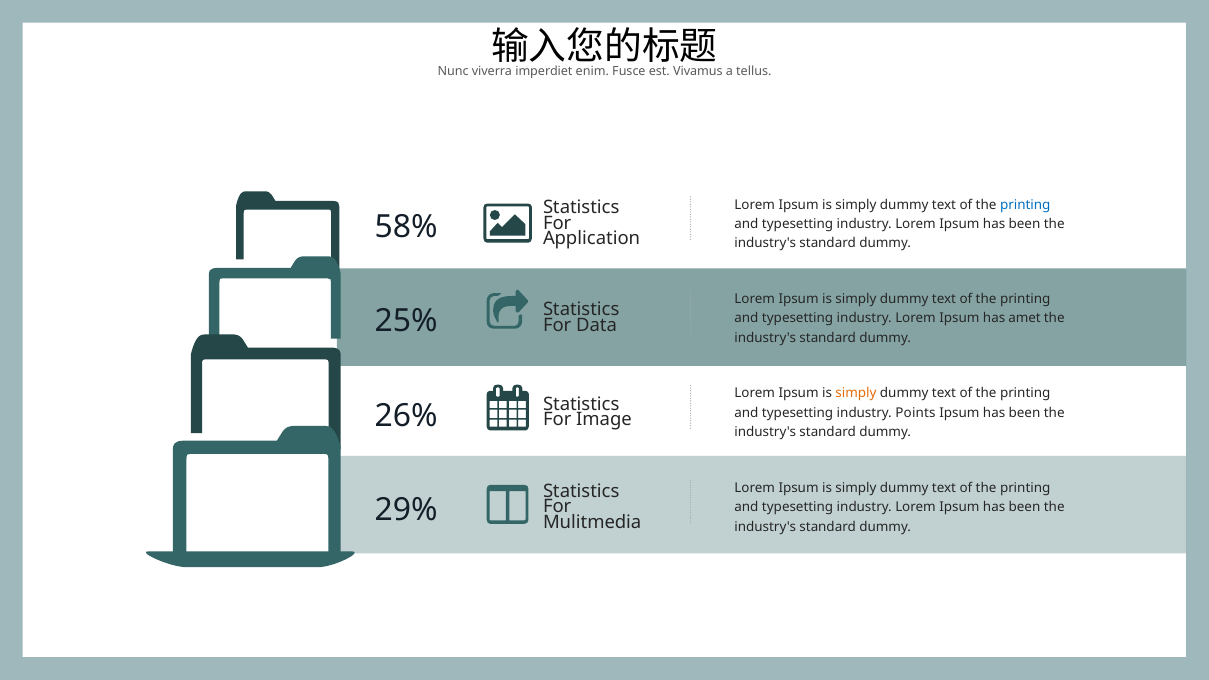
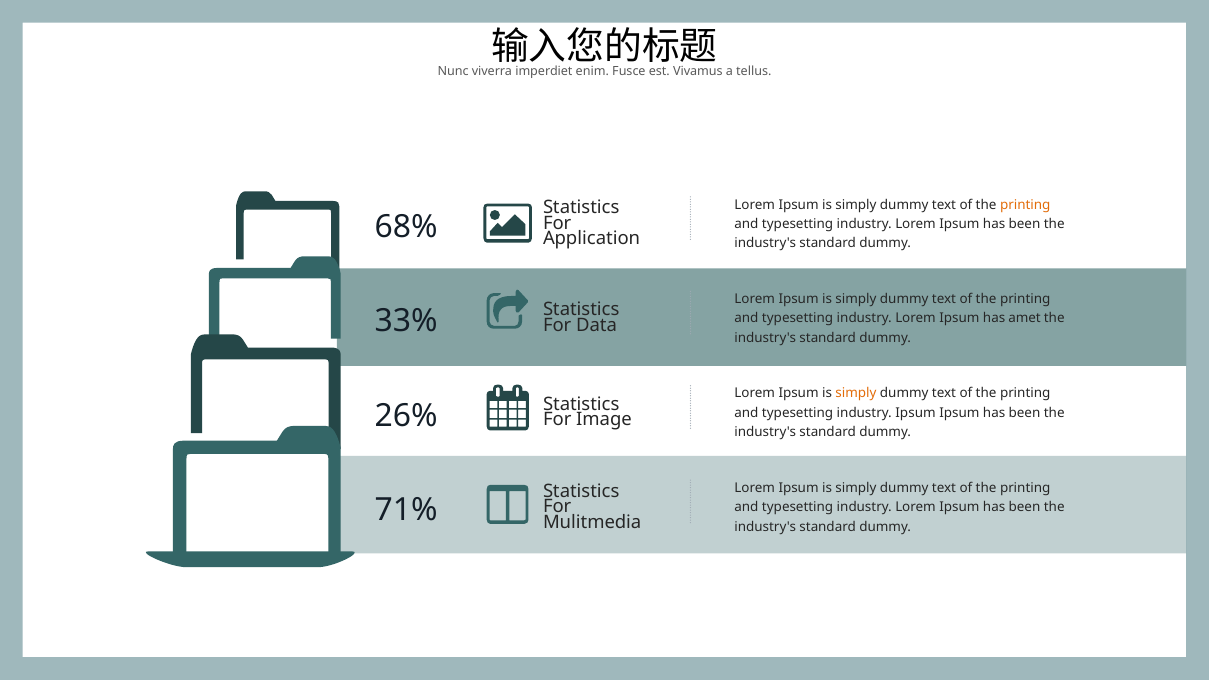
printing at (1025, 205) colour: blue -> orange
58%: 58% -> 68%
25%: 25% -> 33%
industry Points: Points -> Ipsum
29%: 29% -> 71%
